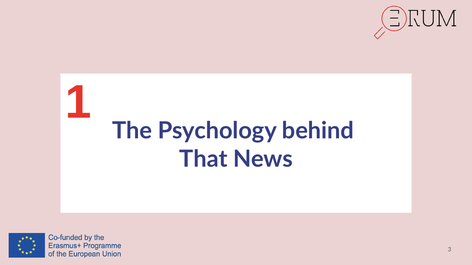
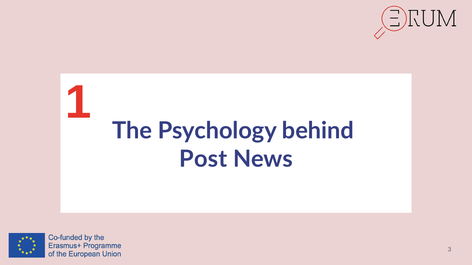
That: That -> Post
